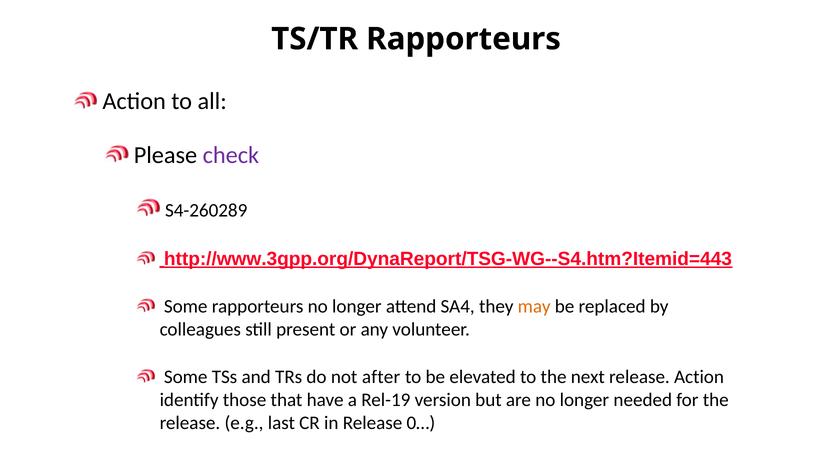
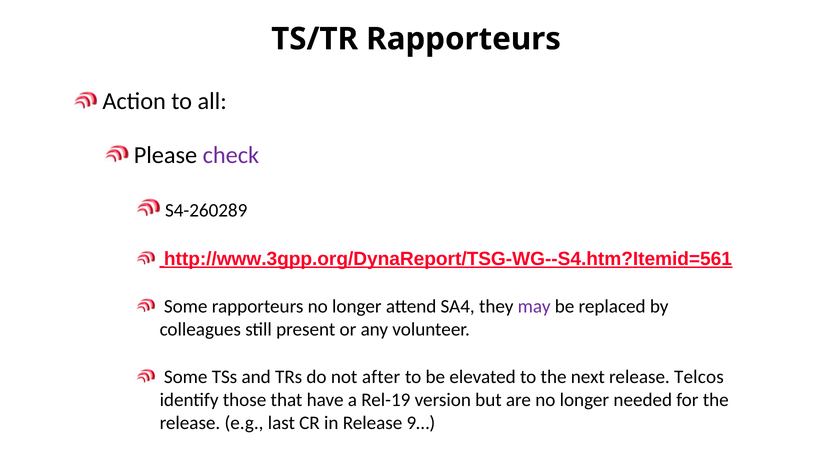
http://www.3gpp.org/DynaReport/TSG-WG--S4.htm?Itemid=443: http://www.3gpp.org/DynaReport/TSG-WG--S4.htm?Itemid=443 -> http://www.3gpp.org/DynaReport/TSG-WG--S4.htm?Itemid=561
may colour: orange -> purple
release Action: Action -> Telcos
0…: 0… -> 9…
